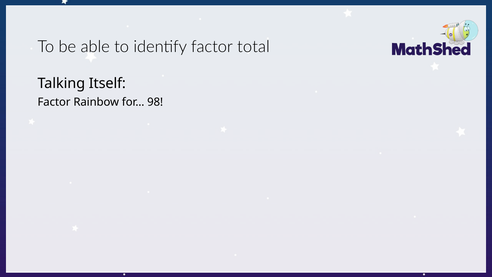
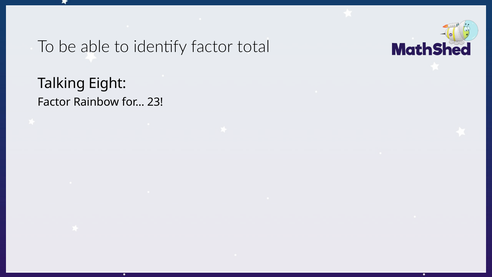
Itself: Itself -> Eight
98: 98 -> 23
